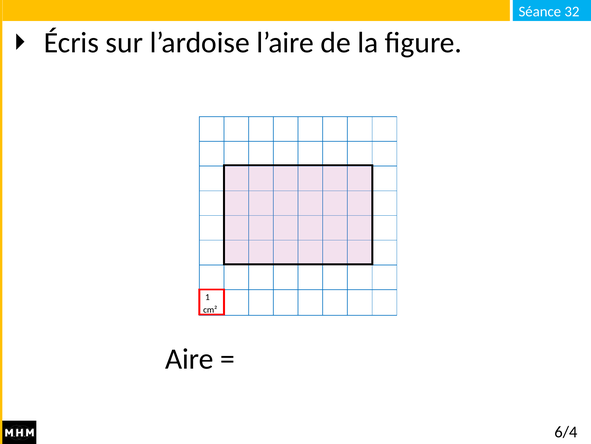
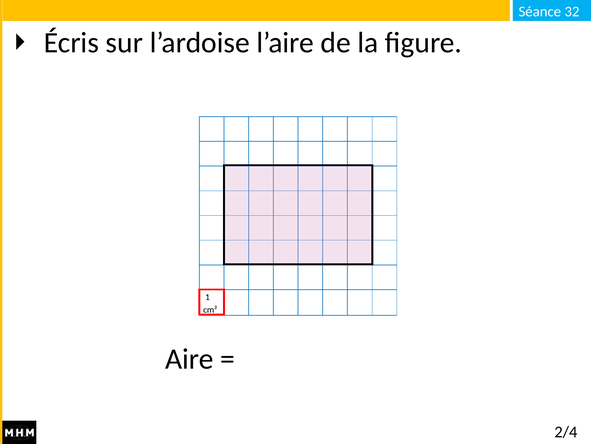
6/4: 6/4 -> 2/4
